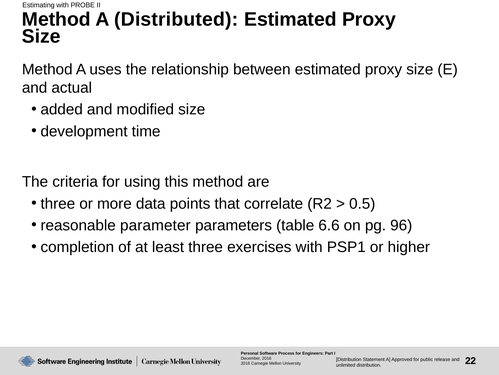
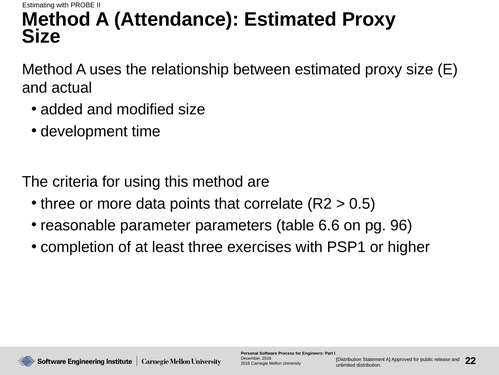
Distributed: Distributed -> Attendance
